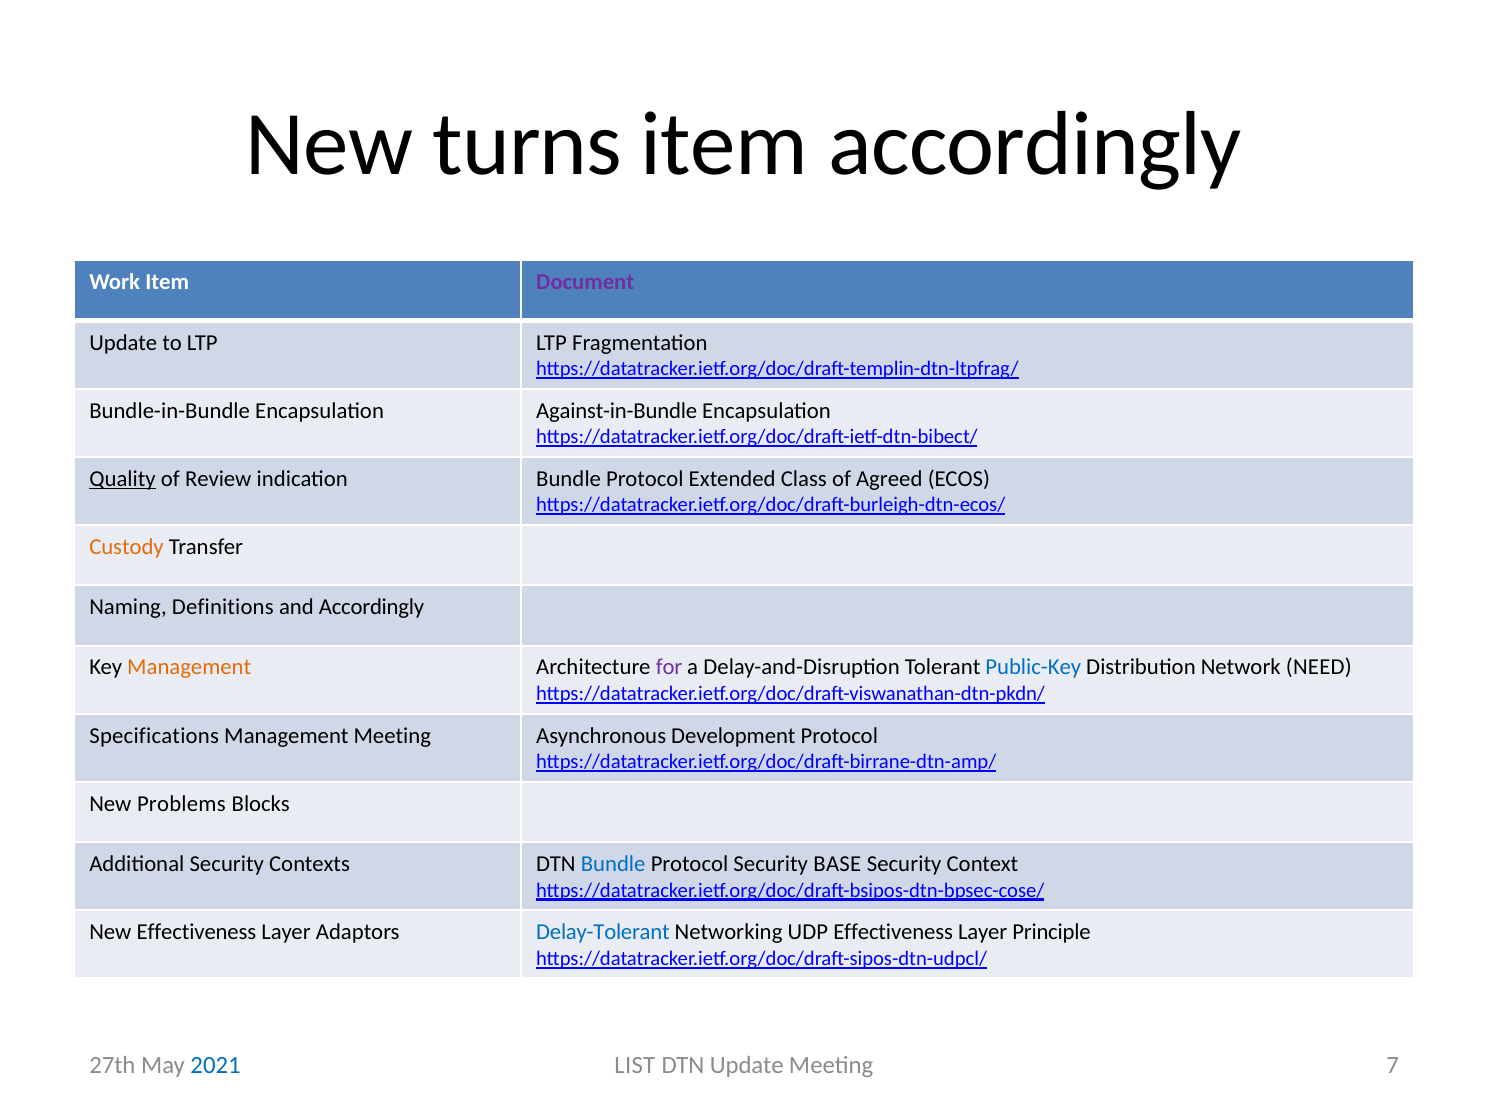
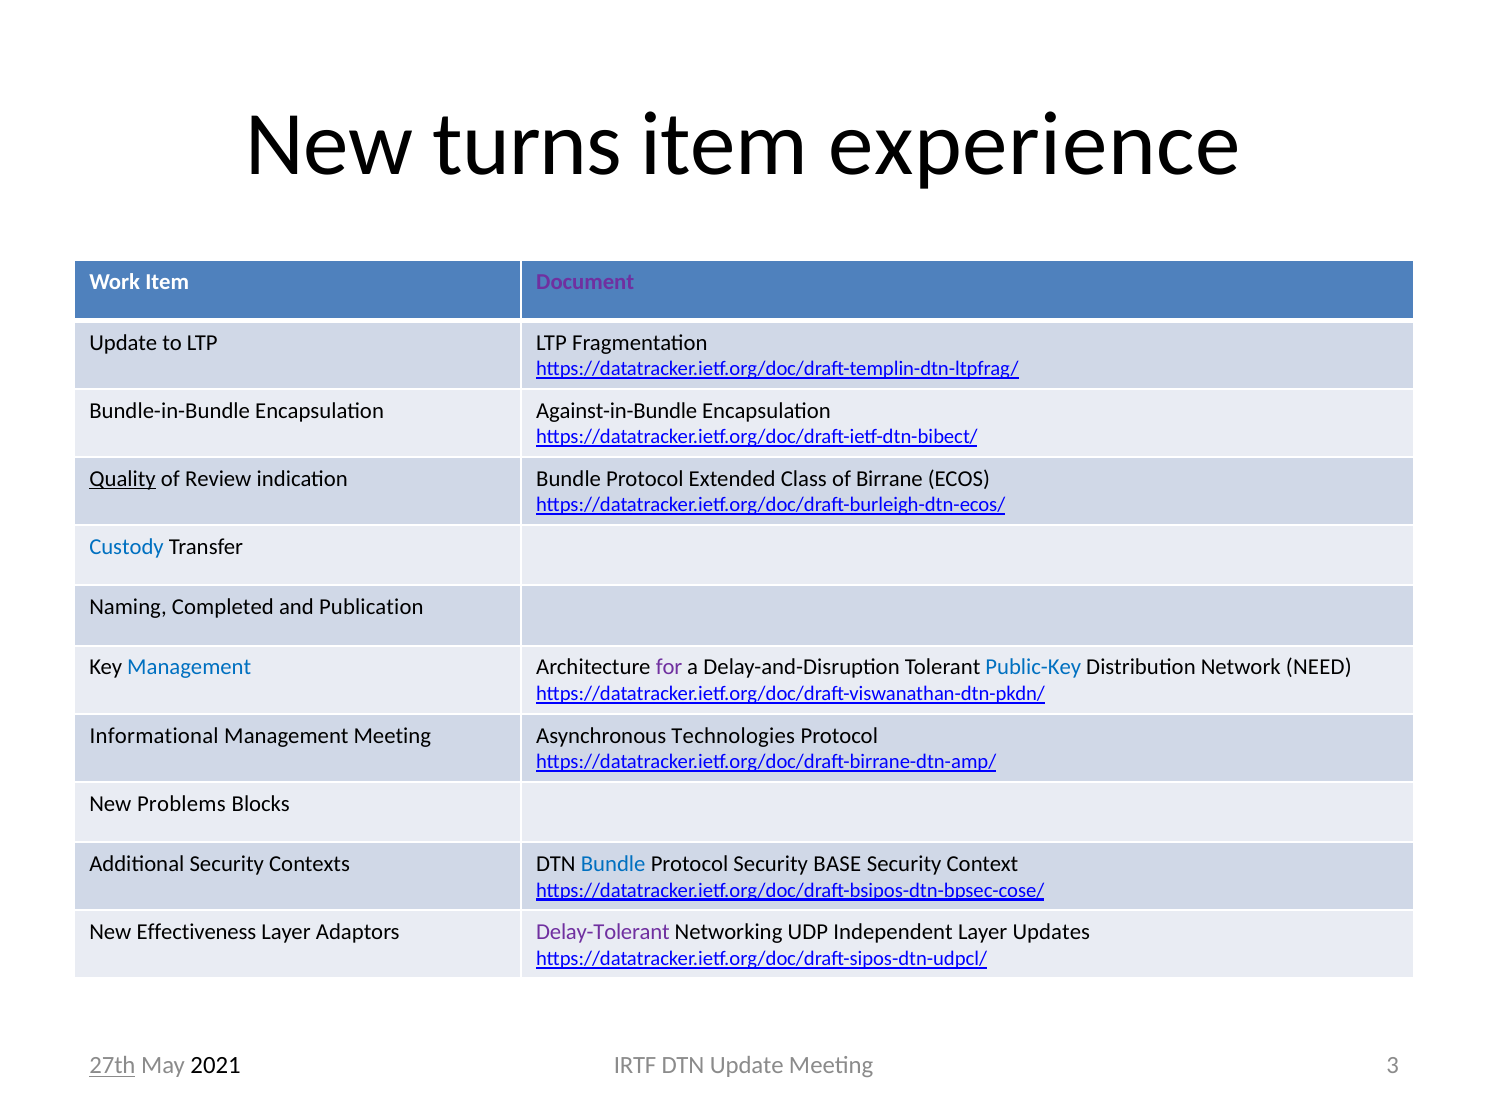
item accordingly: accordingly -> experience
Agreed: Agreed -> Birrane
Custody colour: orange -> blue
Definitions: Definitions -> Completed
and Accordingly: Accordingly -> Publication
Management at (189, 667) colour: orange -> blue
Specifications: Specifications -> Informational
Development: Development -> Technologies
Delay-Tolerant colour: blue -> purple
UDP Effectiveness: Effectiveness -> Independent
Principle: Principle -> Updates
LIST: LIST -> IRTF
7: 7 -> 3
27th underline: none -> present
2021 colour: blue -> black
